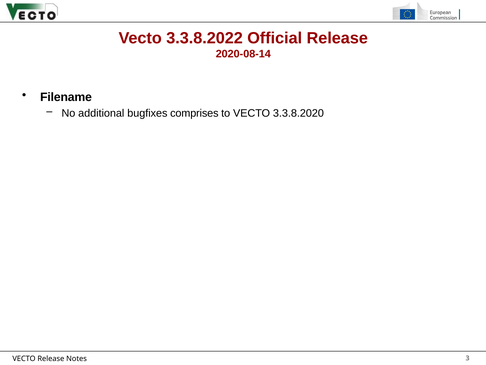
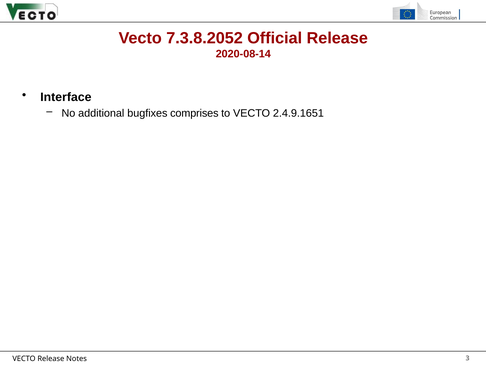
3.3.8.2022: 3.3.8.2022 -> 7.3.8.2052
Filename: Filename -> Interface
3.3.8.2020: 3.3.8.2020 -> 2.4.9.1651
